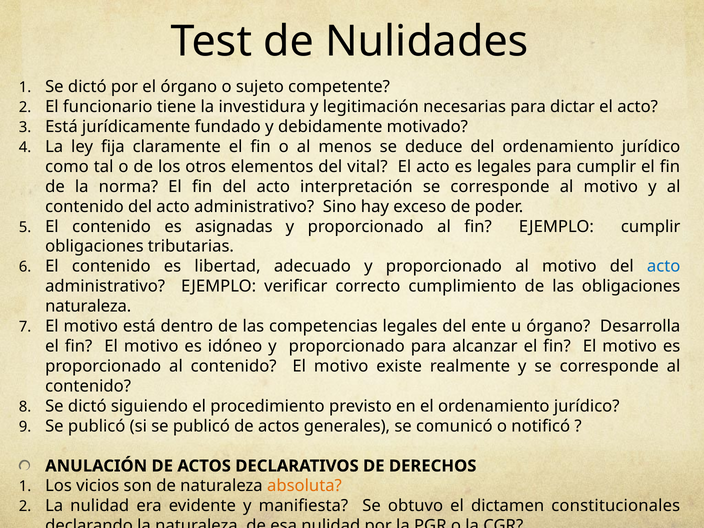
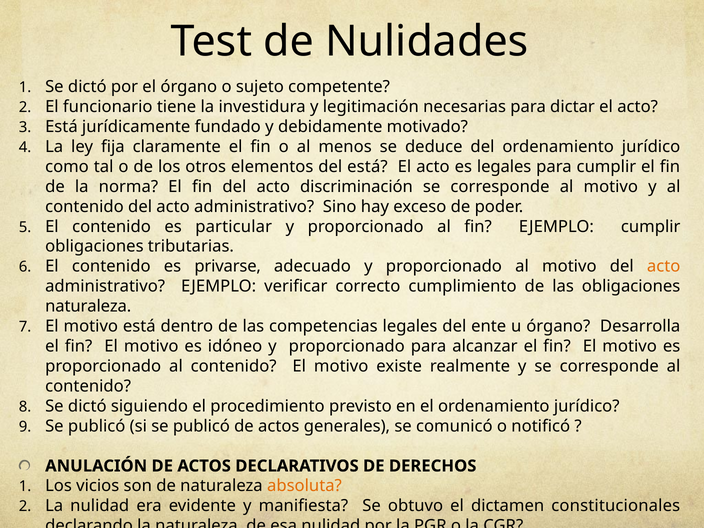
del vital: vital -> está
interpretación: interpretación -> discriminación
asignadas: asignadas -> particular
libertad: libertad -> privarse
acto at (664, 266) colour: blue -> orange
